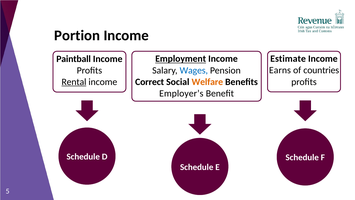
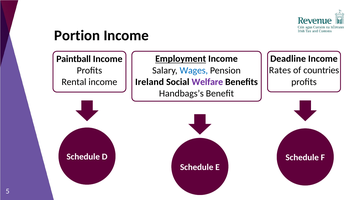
Estimate: Estimate -> Deadline
Earns: Earns -> Rates
Correct: Correct -> Ireland
Welfare colour: orange -> purple
Rental underline: present -> none
Employer’s: Employer’s -> Handbags’s
